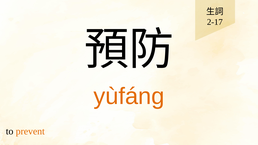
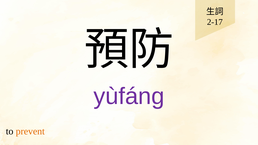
yùfáng colour: orange -> purple
